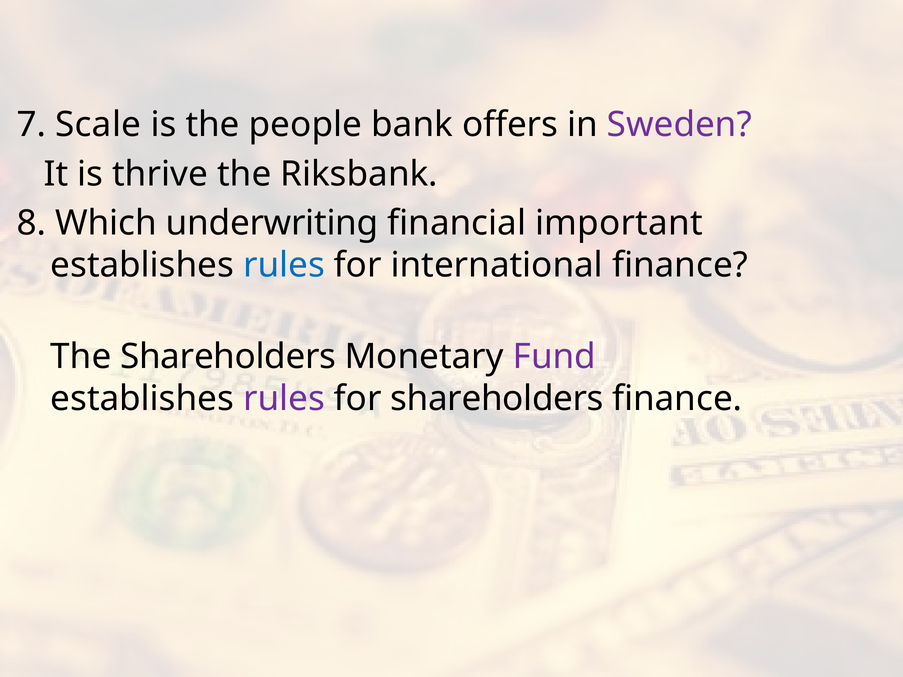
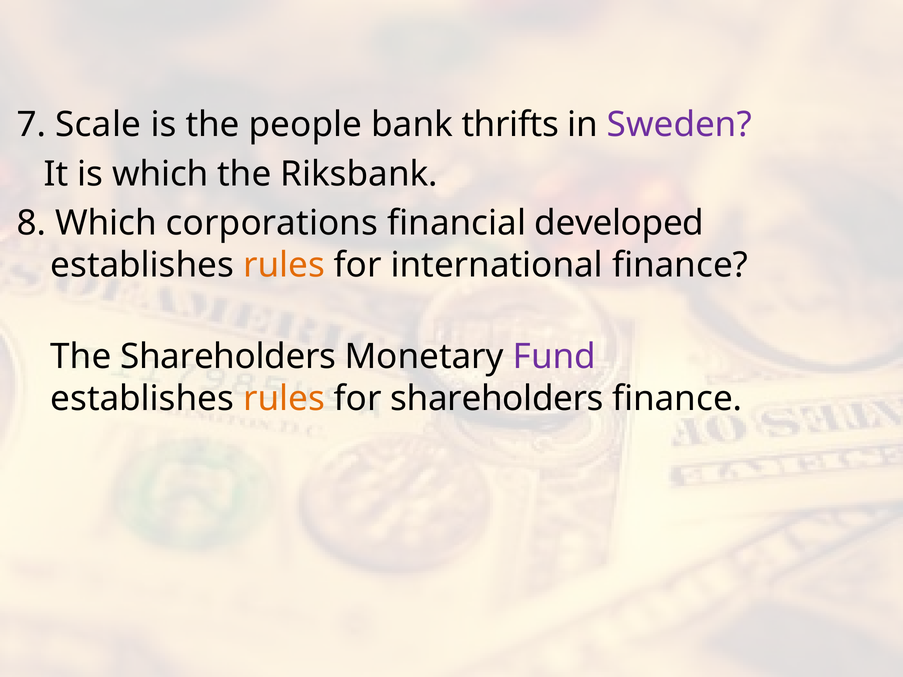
offers: offers -> thrifts
is thrive: thrive -> which
underwriting: underwriting -> corporations
important: important -> developed
rules at (284, 265) colour: blue -> orange
rules at (284, 399) colour: purple -> orange
